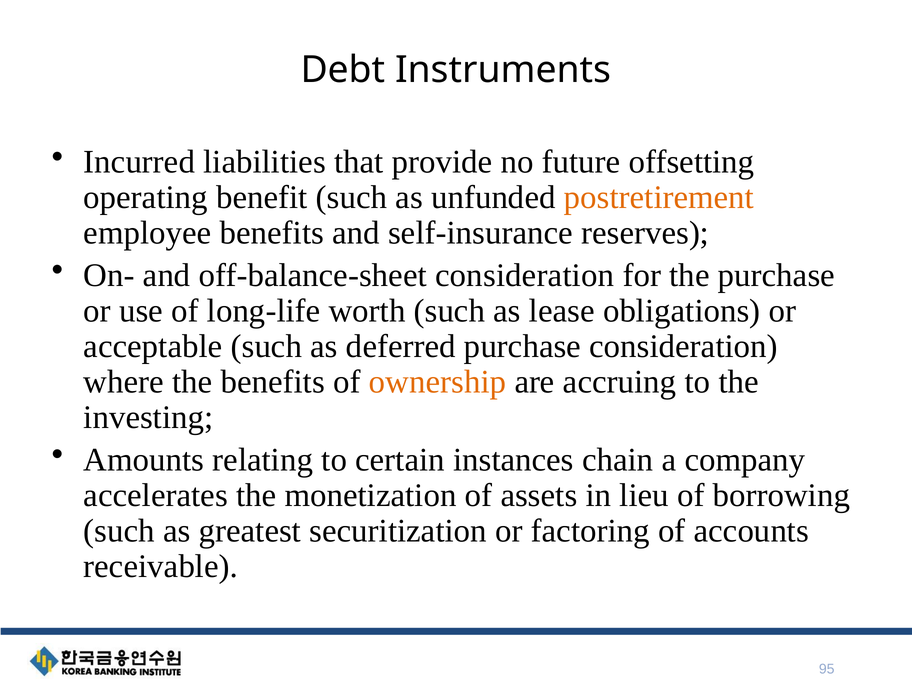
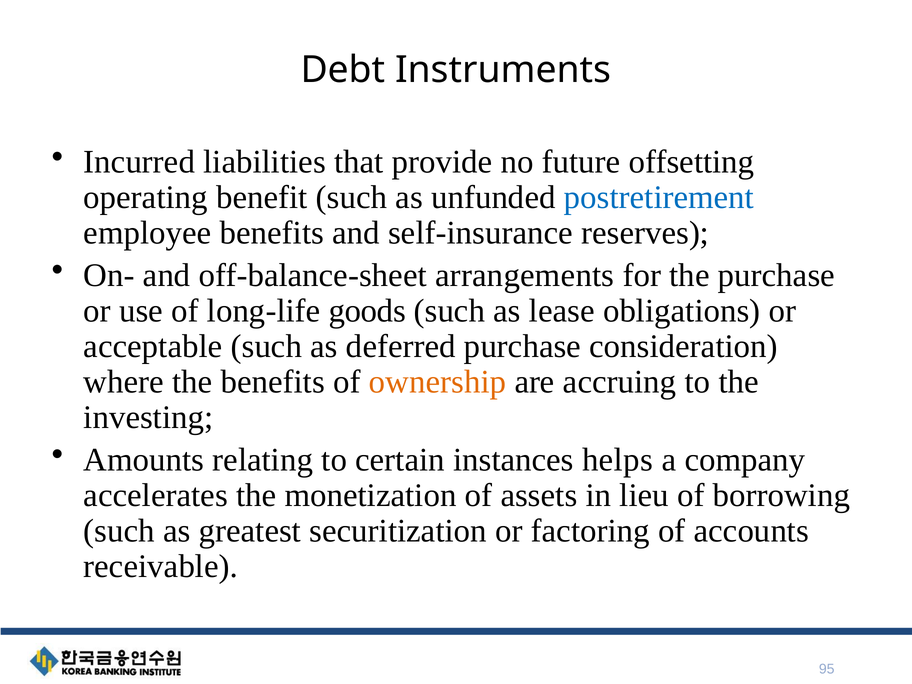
postretirement colour: orange -> blue
off-balance-sheet consideration: consideration -> arrangements
worth: worth -> goods
chain: chain -> helps
